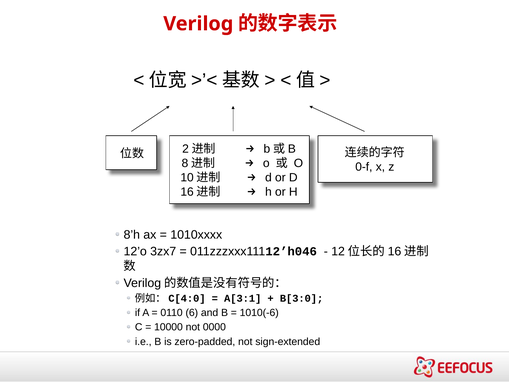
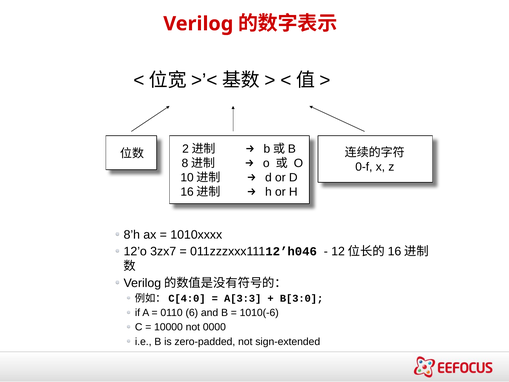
A[3:1: A[3:1 -> A[3:3
